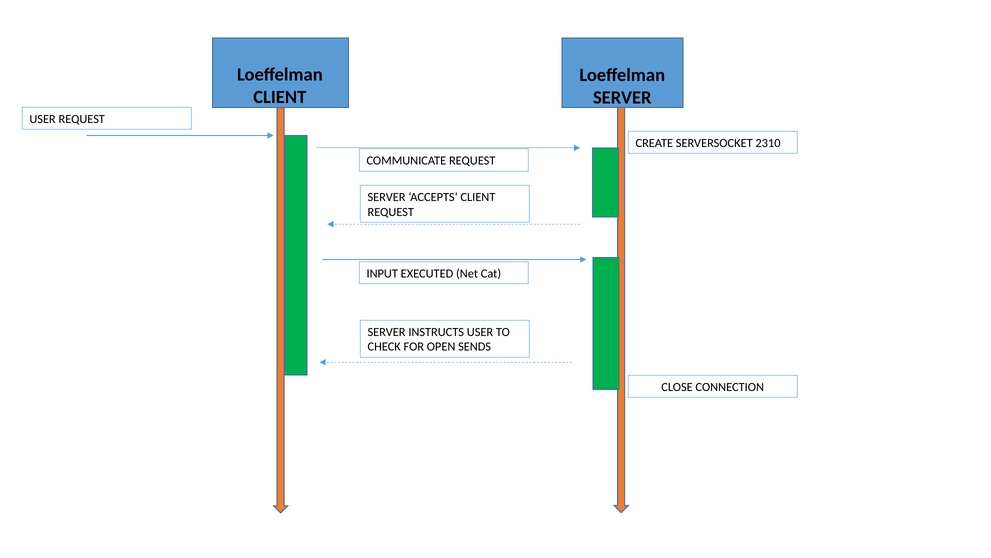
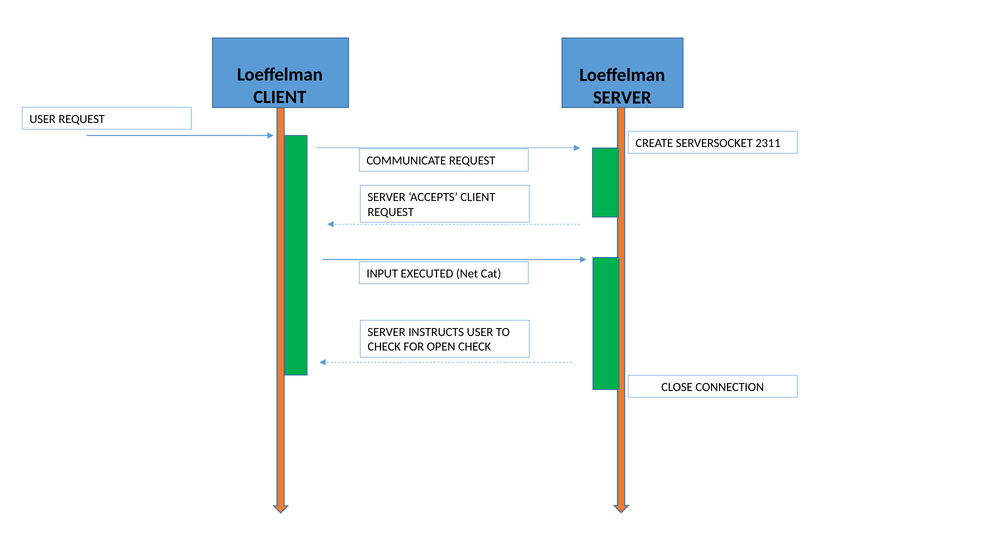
2310: 2310 -> 2311
OPEN SENDS: SENDS -> CHECK
